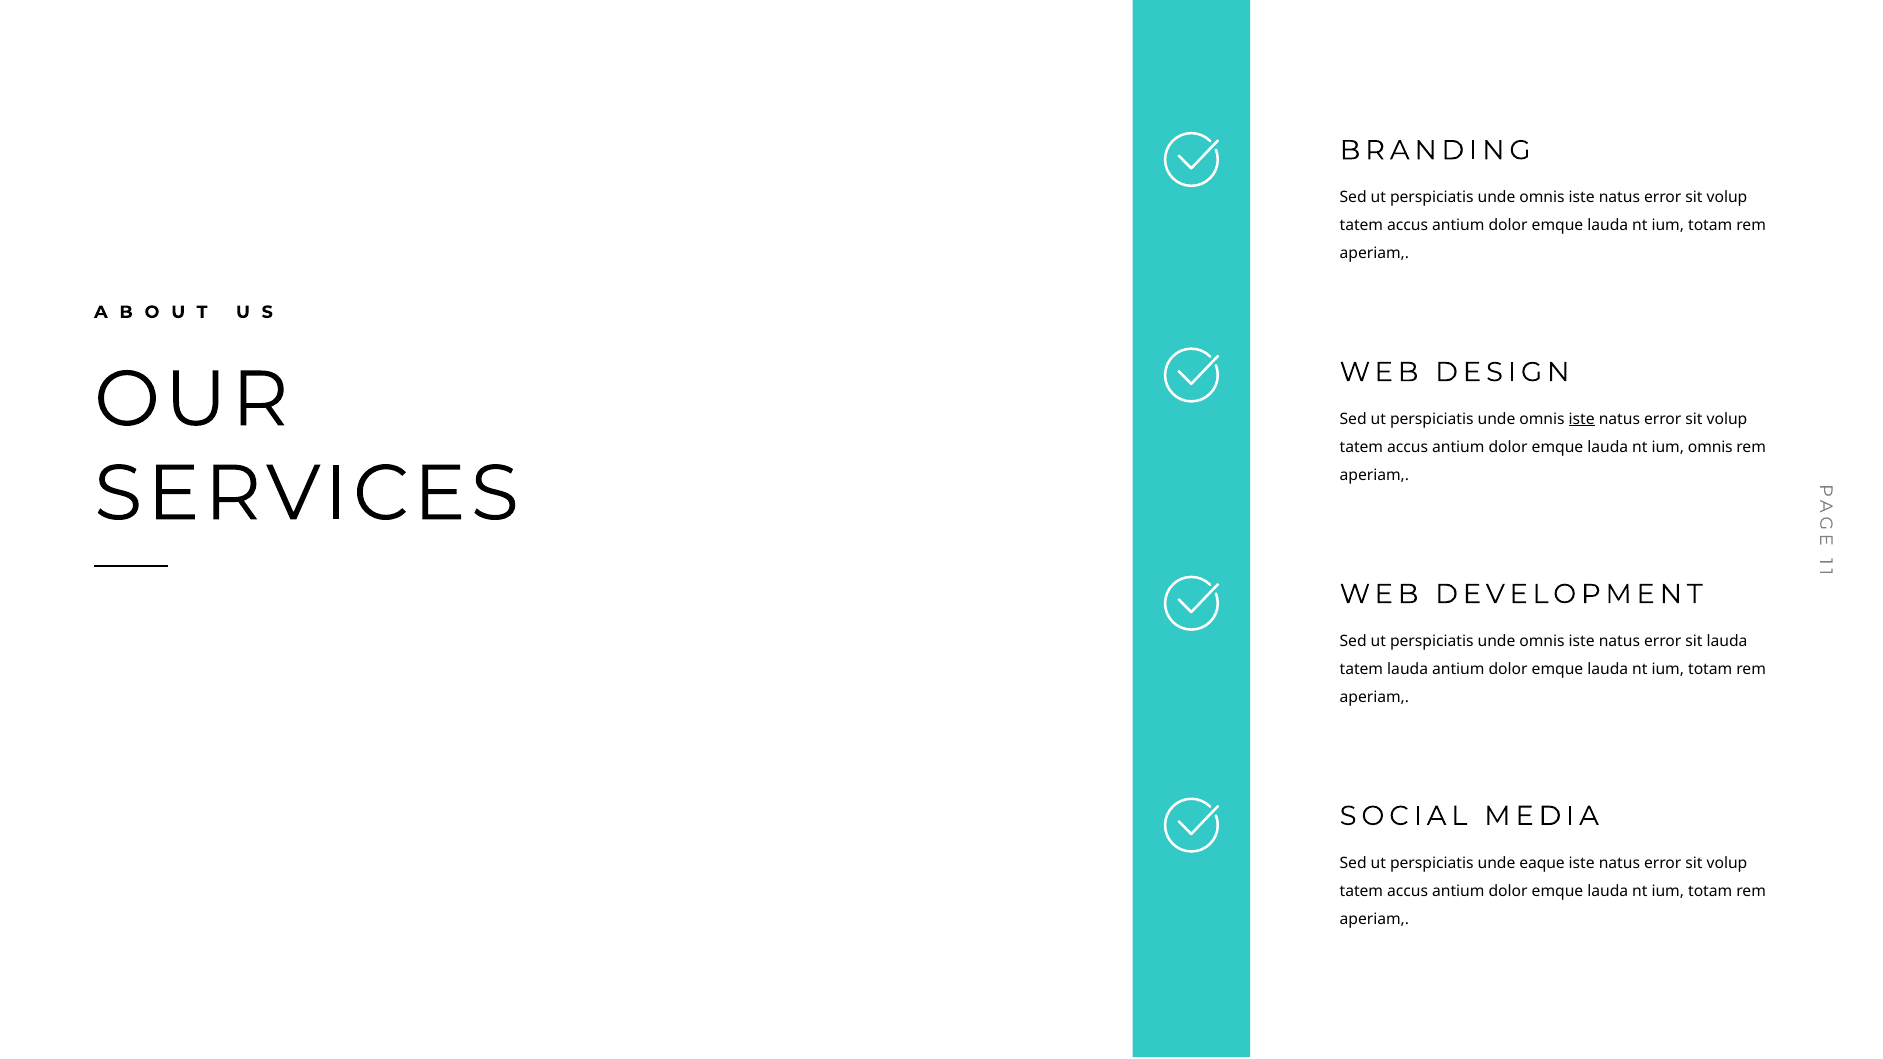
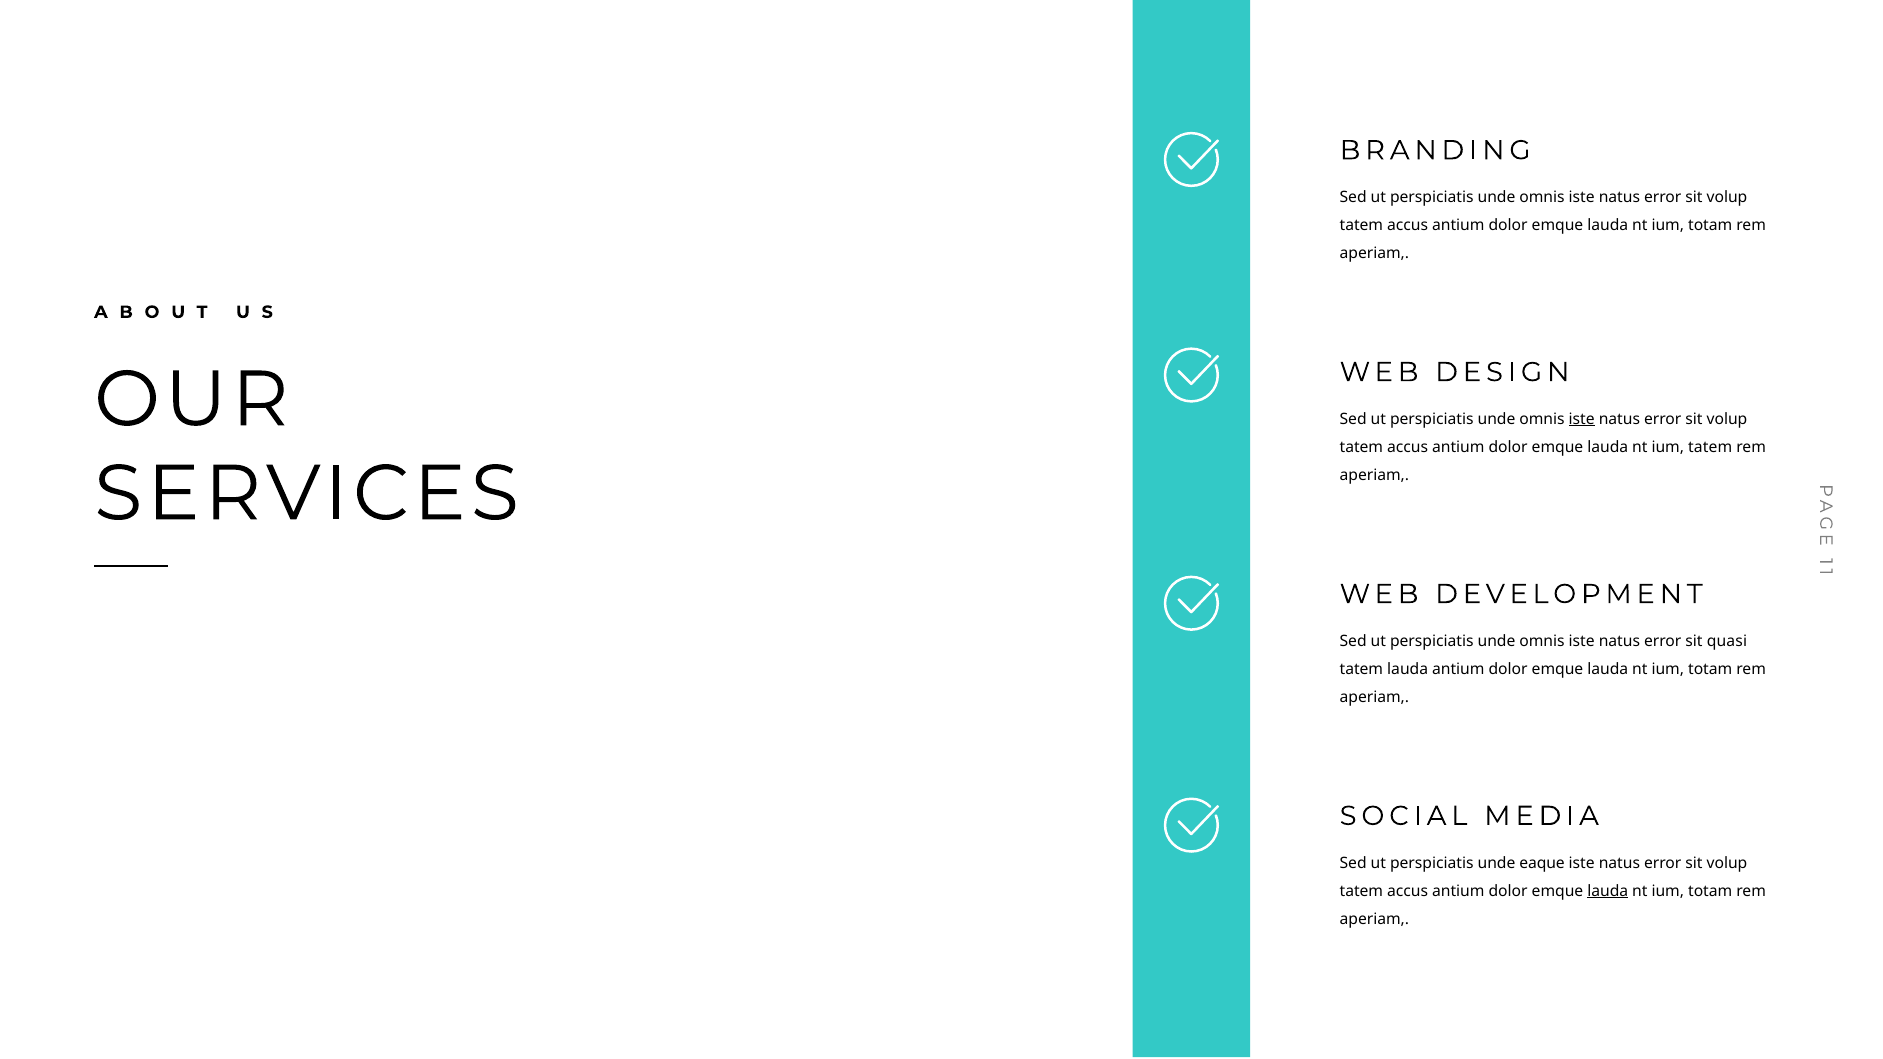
ium omnis: omnis -> tatem
sit lauda: lauda -> quasi
lauda at (1608, 891) underline: none -> present
